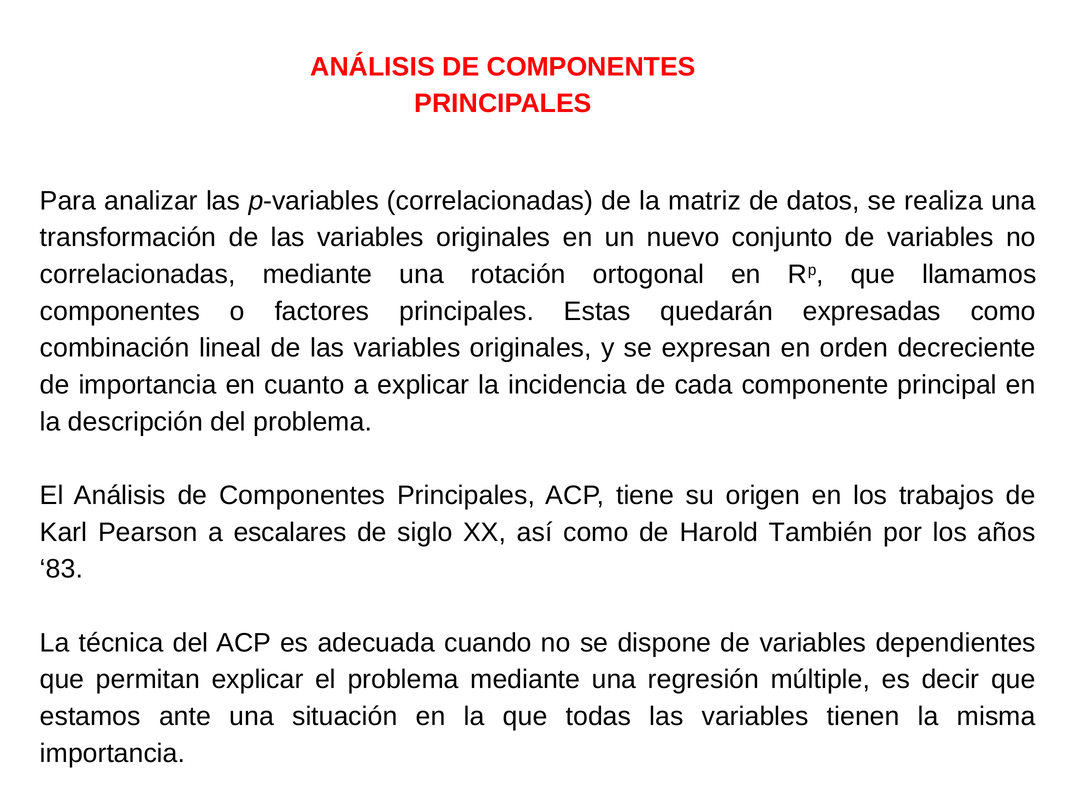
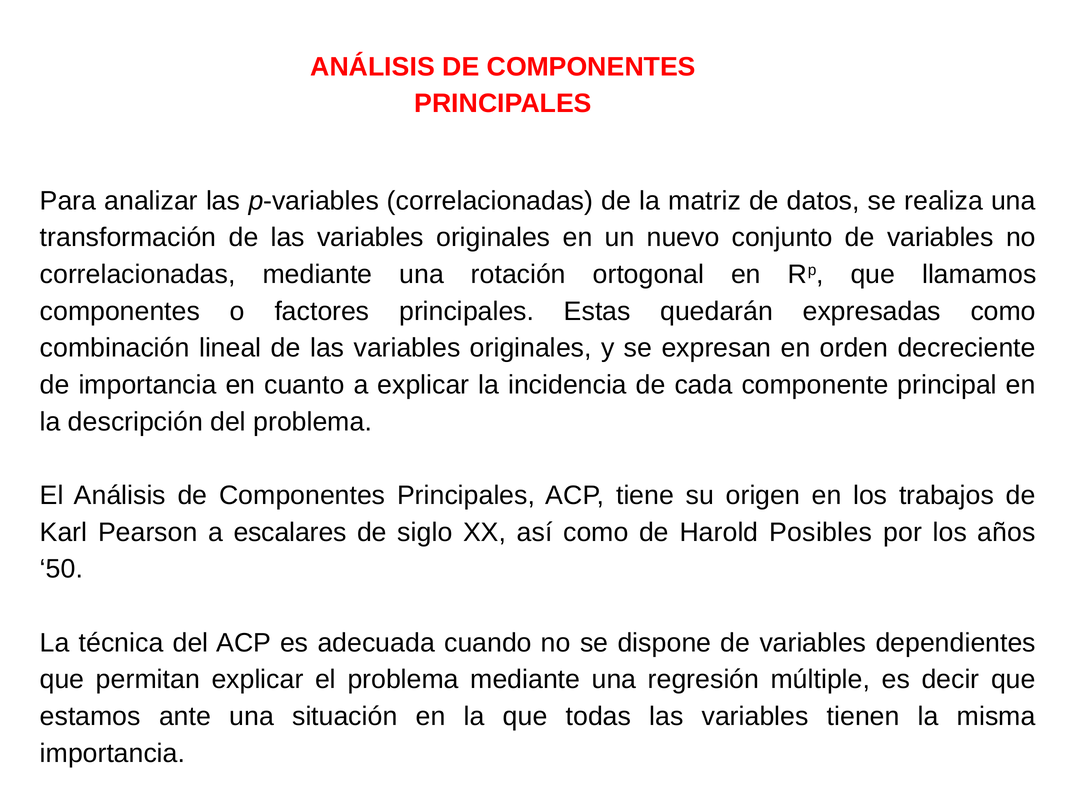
También: También -> Posibles
83: 83 -> 50
